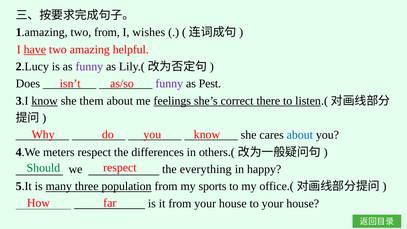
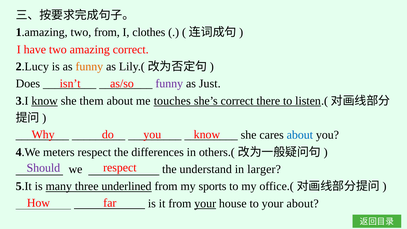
wishes: wishes -> clothes
have underline: present -> none
amazing helpful: helpful -> correct
funny at (89, 67) colour: purple -> orange
Pest: Pest -> Just
feelings: feelings -> touches
Should colour: green -> purple
everything: everything -> understand
happy: happy -> larger
population: population -> underlined
your at (205, 203) underline: none -> present
to your house: house -> about
